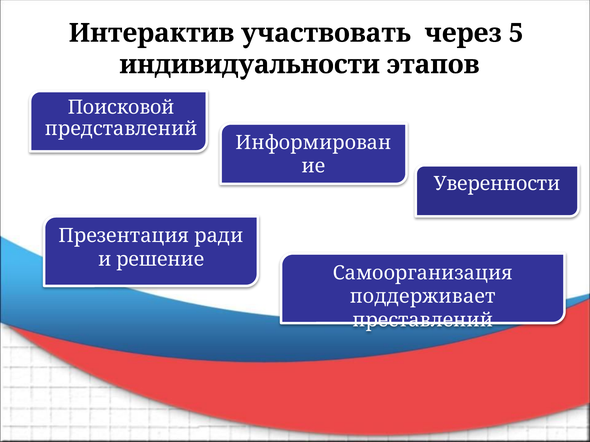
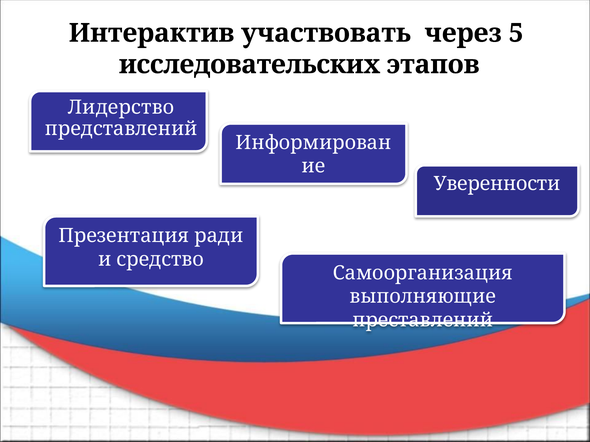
индивидуальности: индивидуальности -> исследовательских
Поисковой: Поисковой -> Лидерство
решение: решение -> средство
поддерживает: поддерживает -> выполняющие
